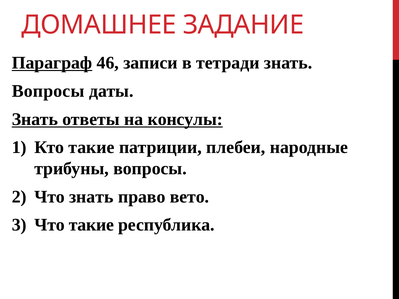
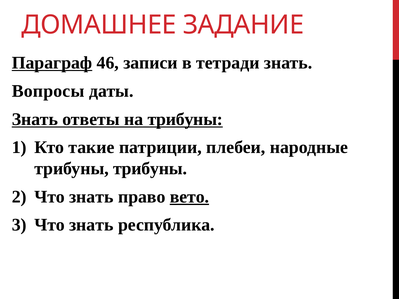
на консулы: консулы -> трибуны
трибуны вопросы: вопросы -> трибуны
вето underline: none -> present
такие at (91, 225): такие -> знать
